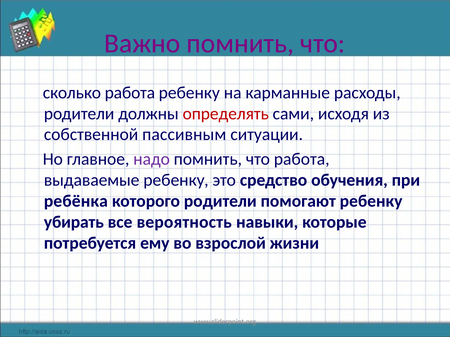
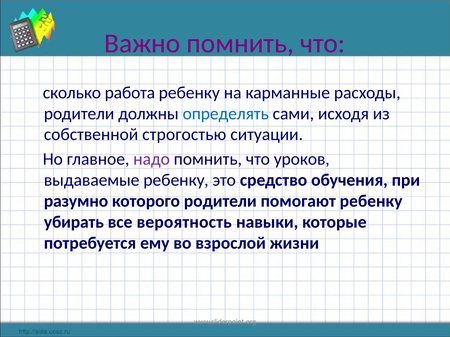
определять colour: red -> blue
пассивным: пассивным -> строгостью
что работа: работа -> уроков
ребёнка: ребёнка -> разумно
